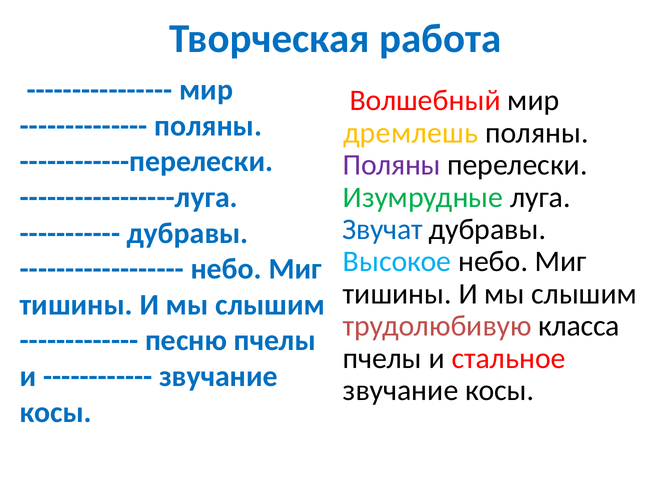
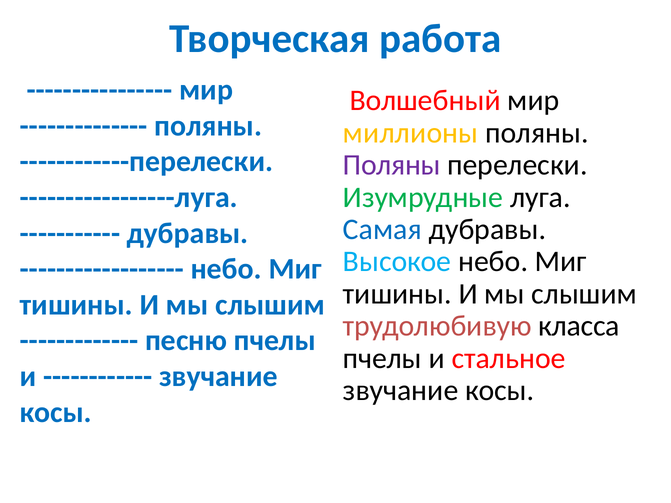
дремлешь: дремлешь -> миллионы
Звучат: Звучат -> Самая
